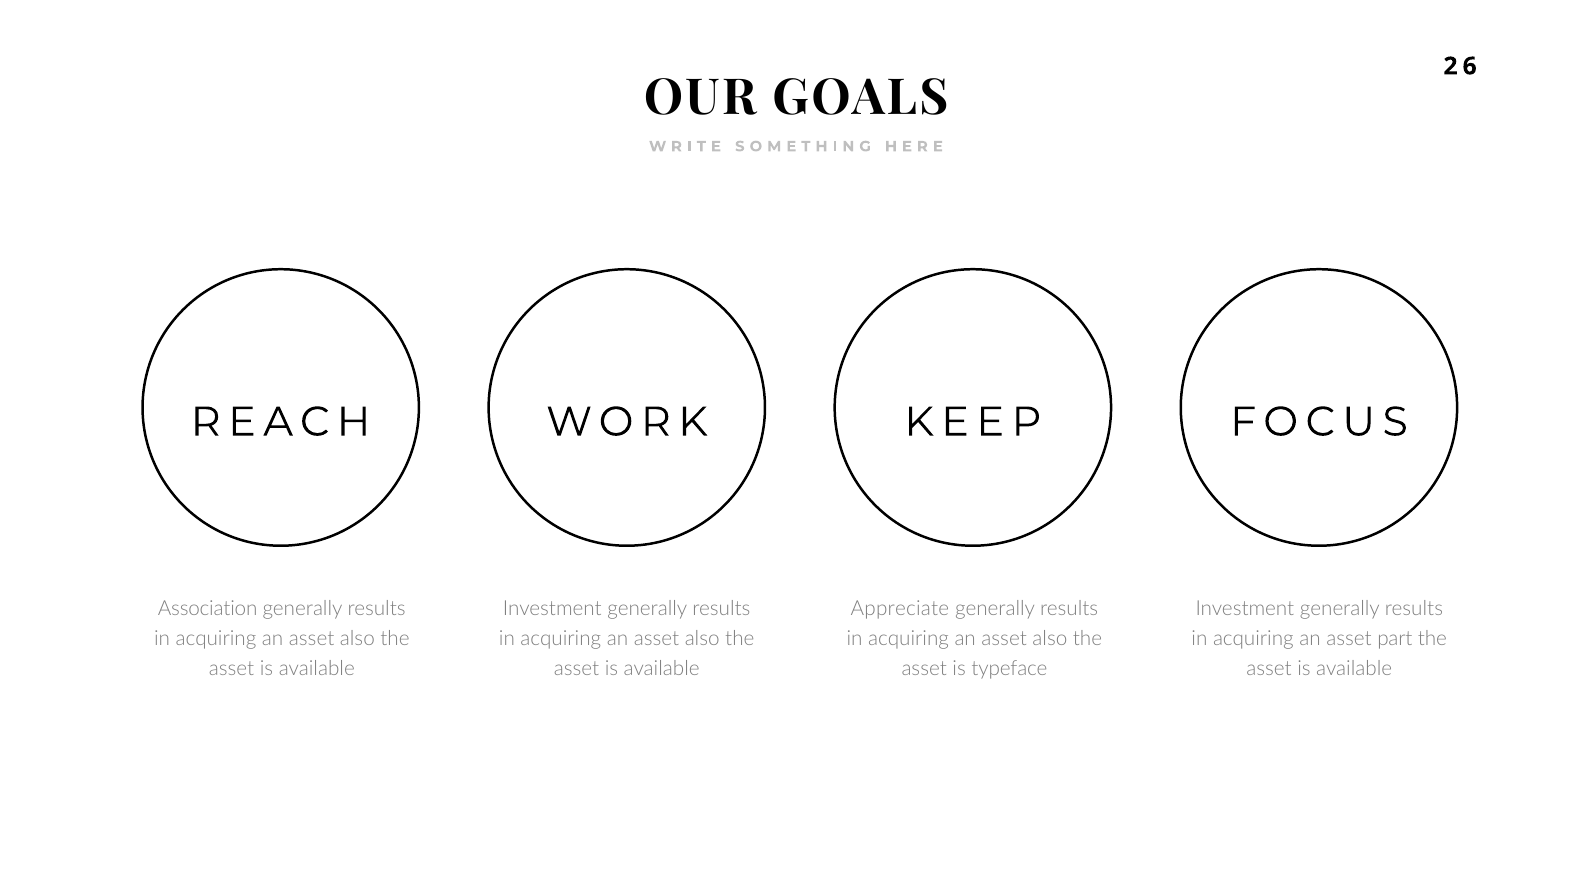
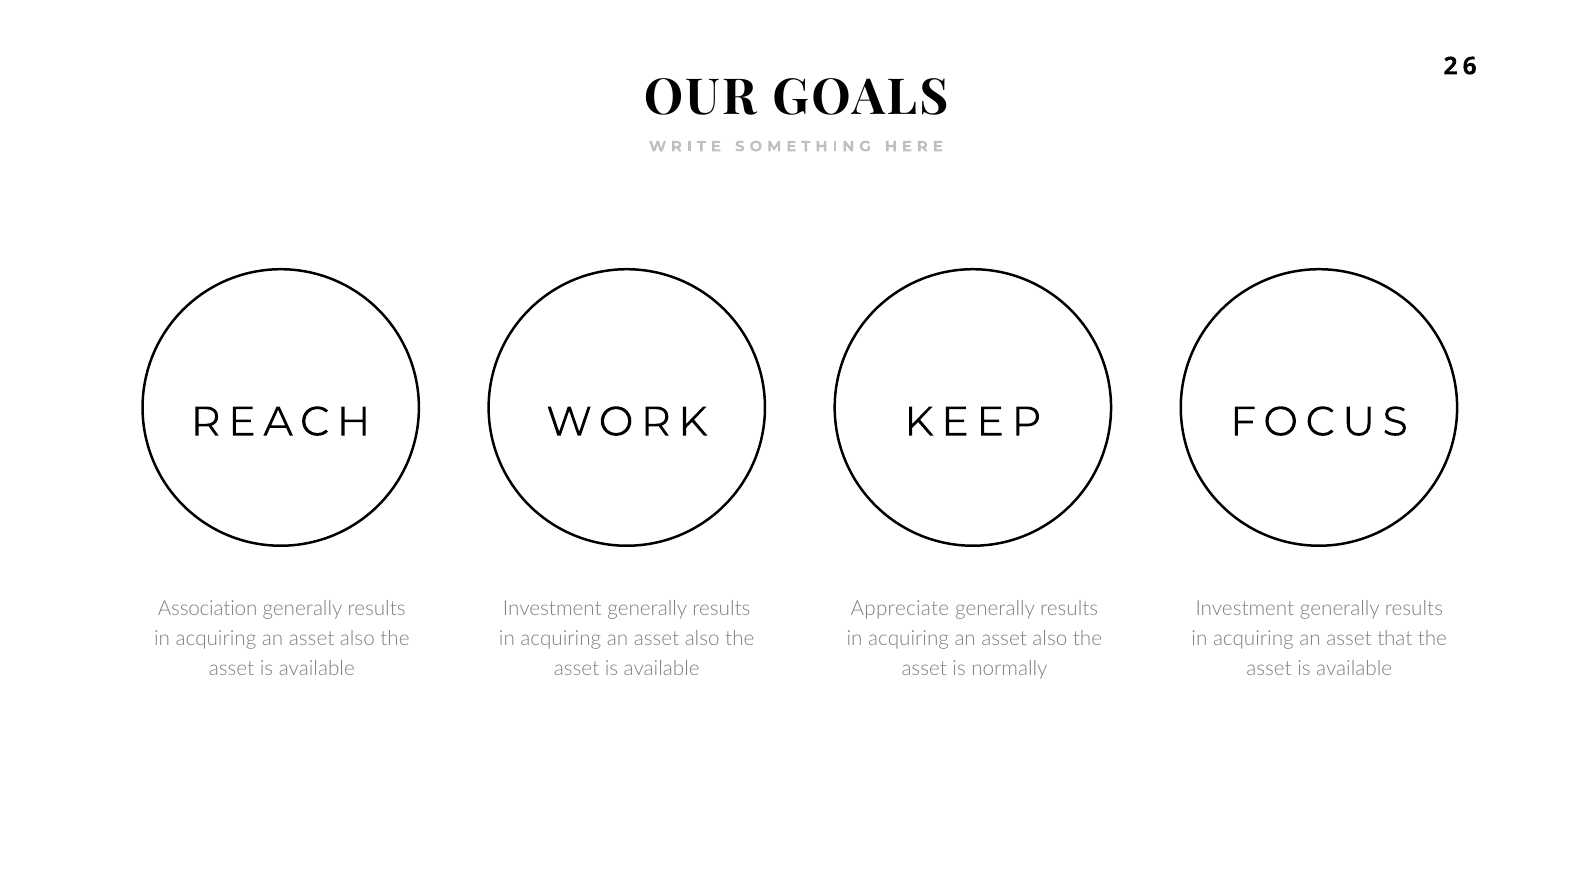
part: part -> that
typeface: typeface -> normally
